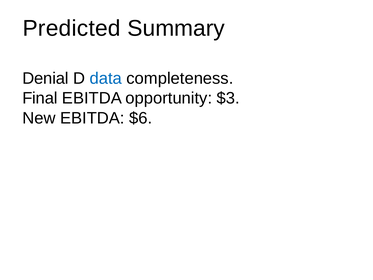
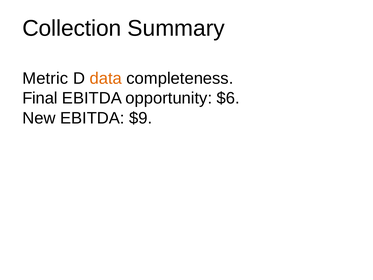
Predicted: Predicted -> Collection
Denial: Denial -> Metric
data colour: blue -> orange
$3: $3 -> $6
$6: $6 -> $9
